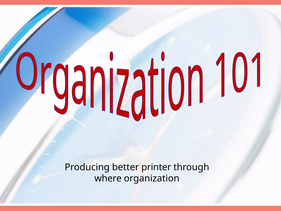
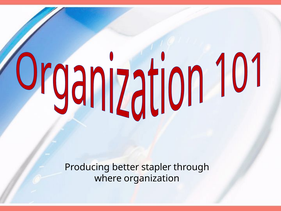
printer: printer -> stapler
